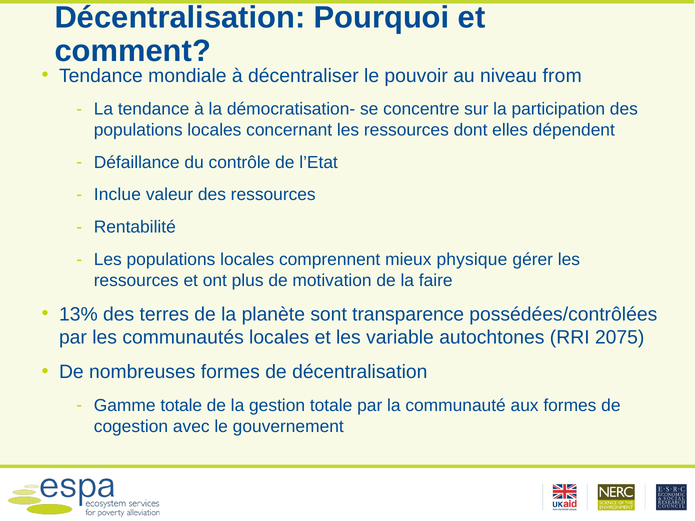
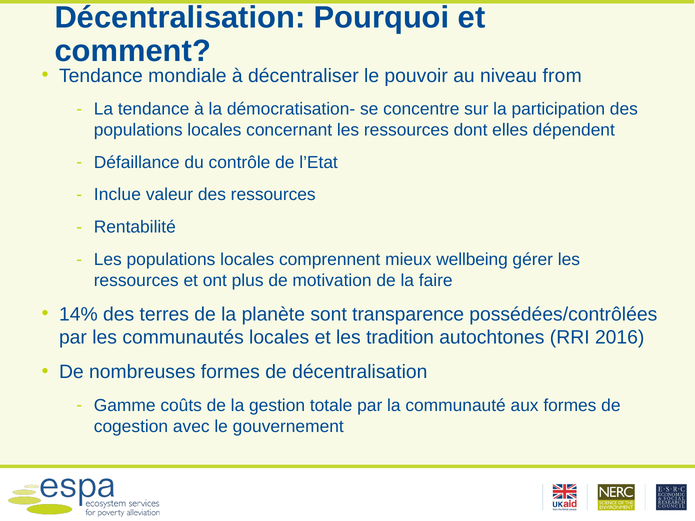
physique: physique -> wellbeing
13%: 13% -> 14%
variable: variable -> tradition
2075: 2075 -> 2016
Gamme totale: totale -> coûts
